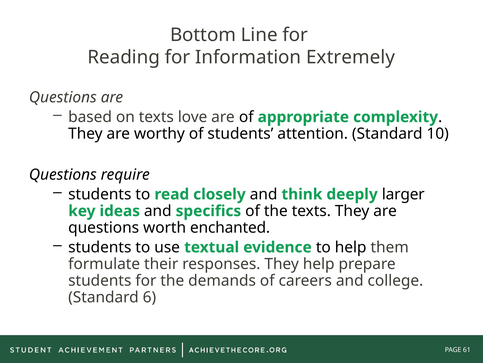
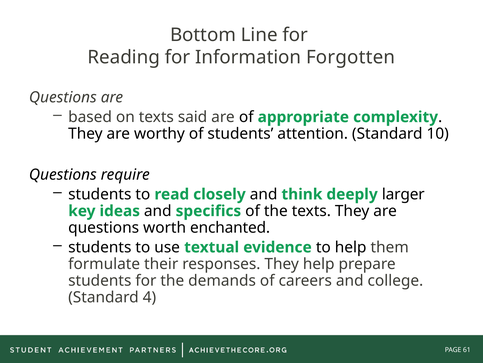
Extremely: Extremely -> Forgotten
love: love -> said
6: 6 -> 4
